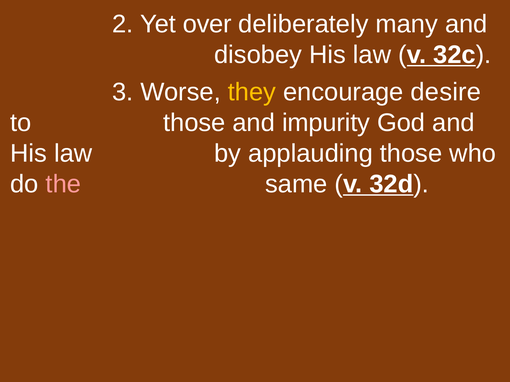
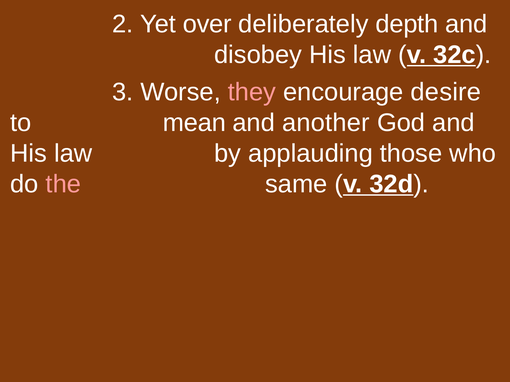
many: many -> depth
they colour: yellow -> pink
to those: those -> mean
impurity: impurity -> another
